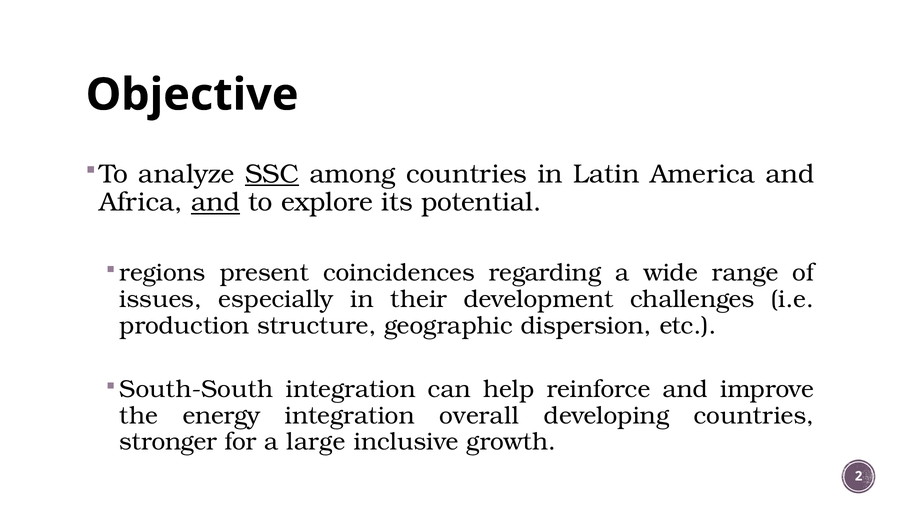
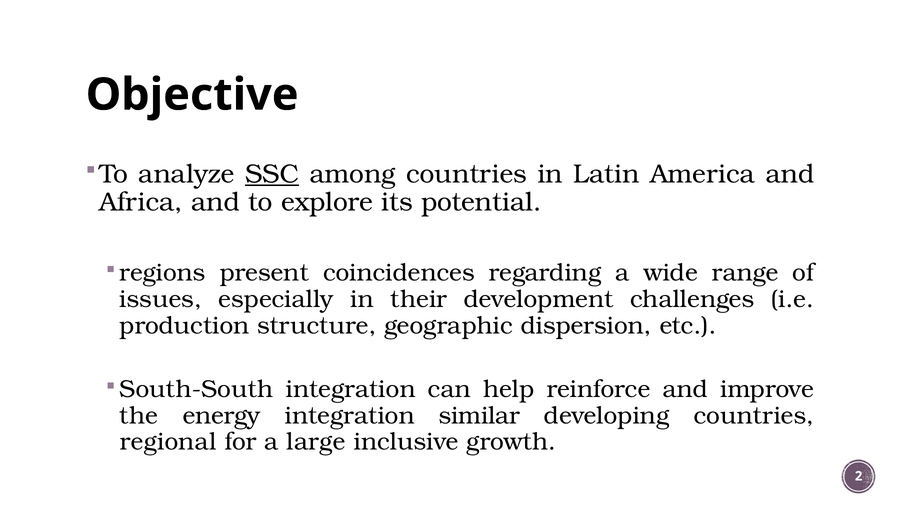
and at (215, 202) underline: present -> none
overall: overall -> similar
stronger: stronger -> regional
